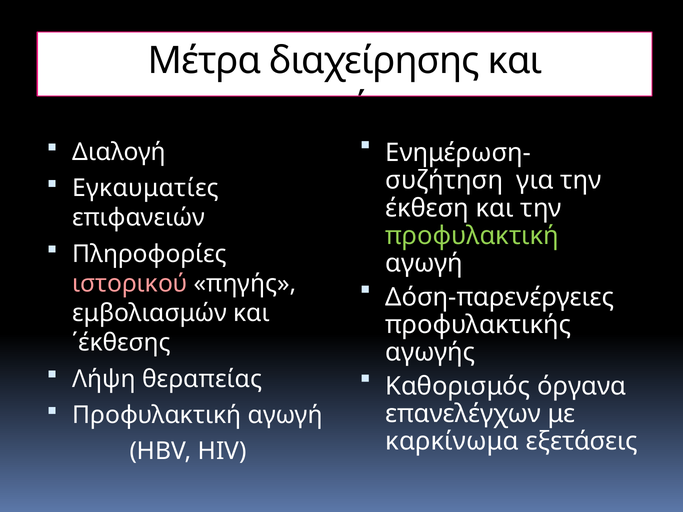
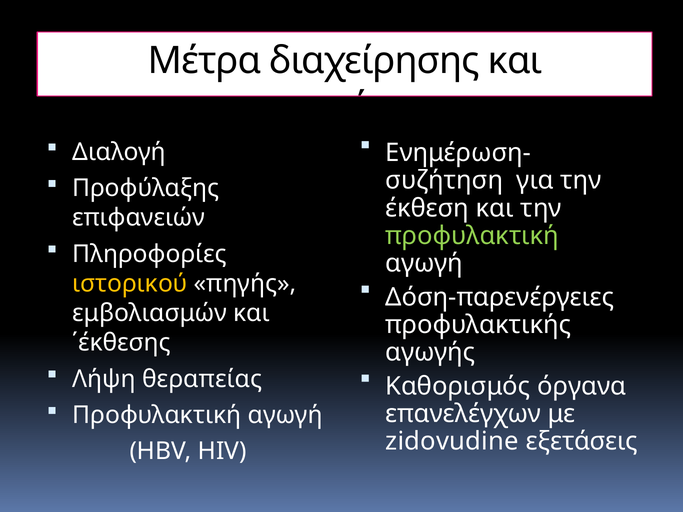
Εγκαυματίες: Εγκαυματίες -> Προφύλαξης
ιστορικού colour: pink -> yellow
καρκίνωμα: καρκίνωμα -> zidovudine
